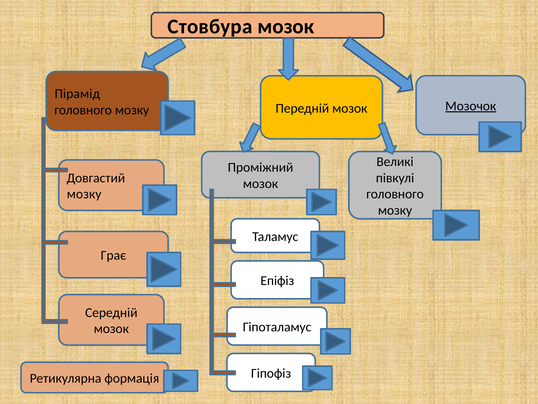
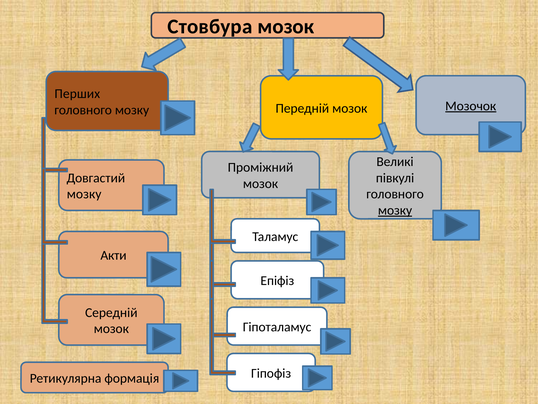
Пірамід: Пірамід -> Перших
мозку at (395, 210) underline: none -> present
Грає: Грає -> Акти
